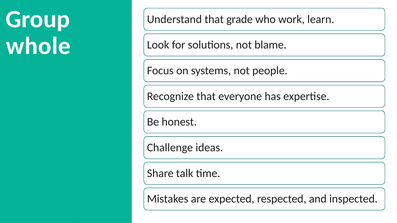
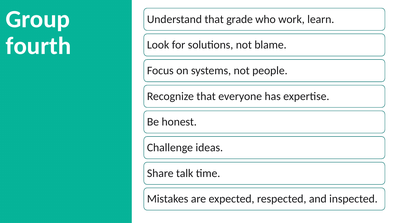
whole: whole -> fourth
